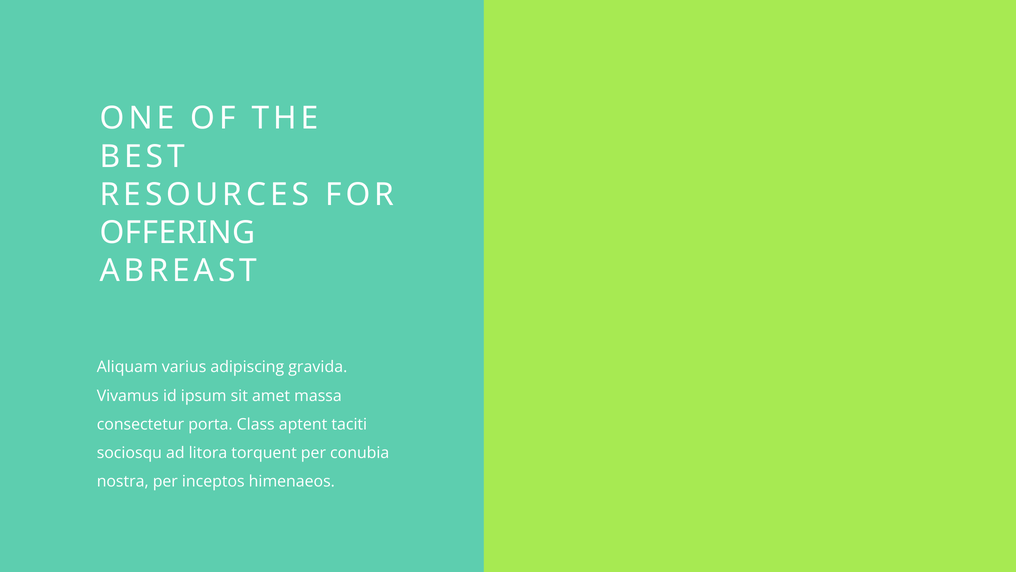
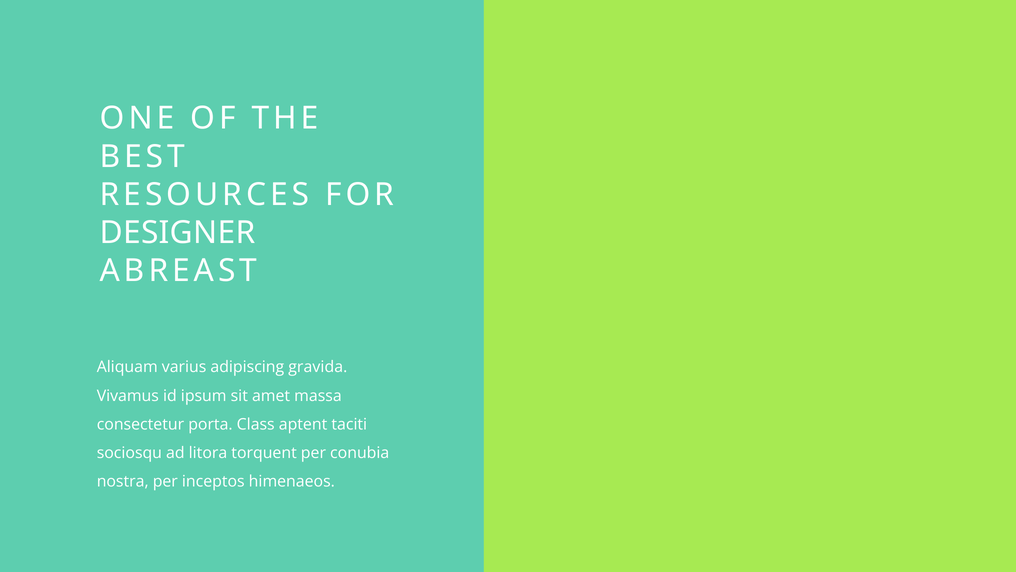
OFFERING: OFFERING -> DESIGNER
